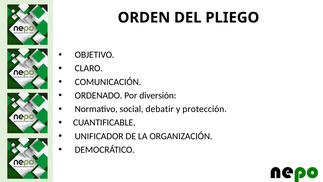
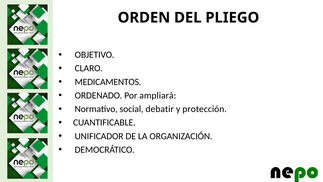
COMUNICACIÓN: COMUNICACIÓN -> MEDICAMENTOS
diversión: diversión -> ampliará
